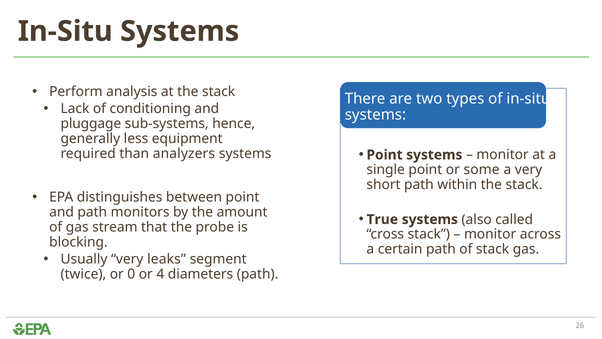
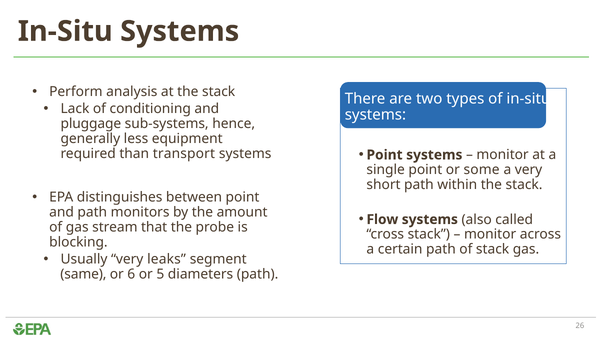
analyzers: analyzers -> transport
True: True -> Flow
twice: twice -> same
0: 0 -> 6
4: 4 -> 5
